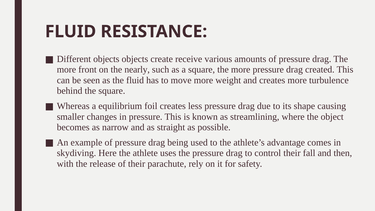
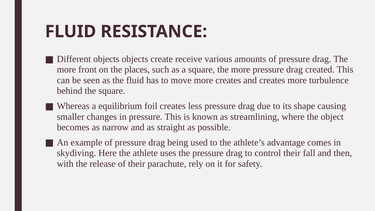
nearly: nearly -> places
more weight: weight -> creates
